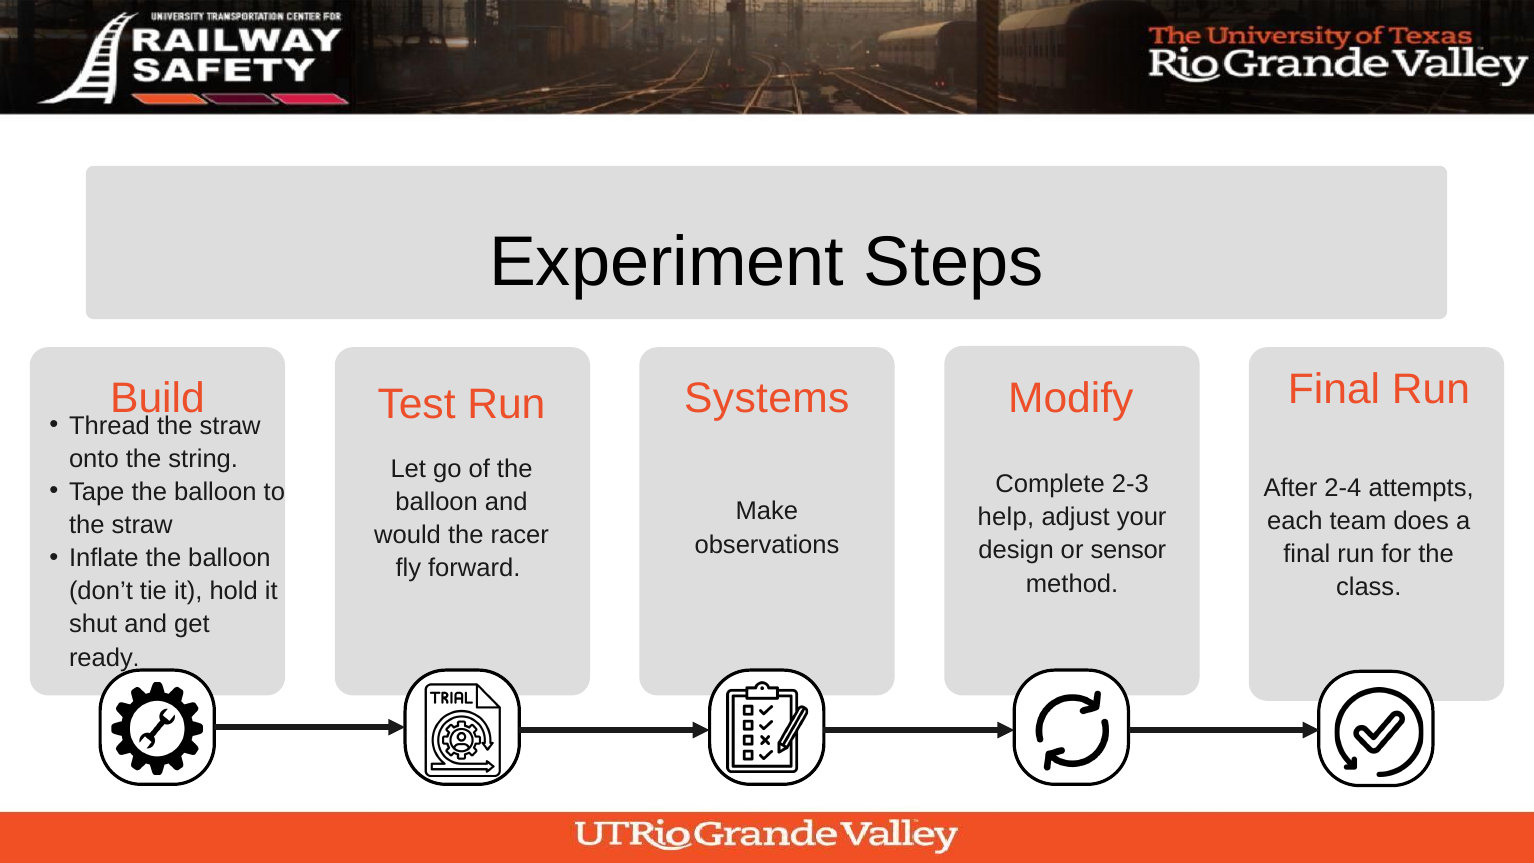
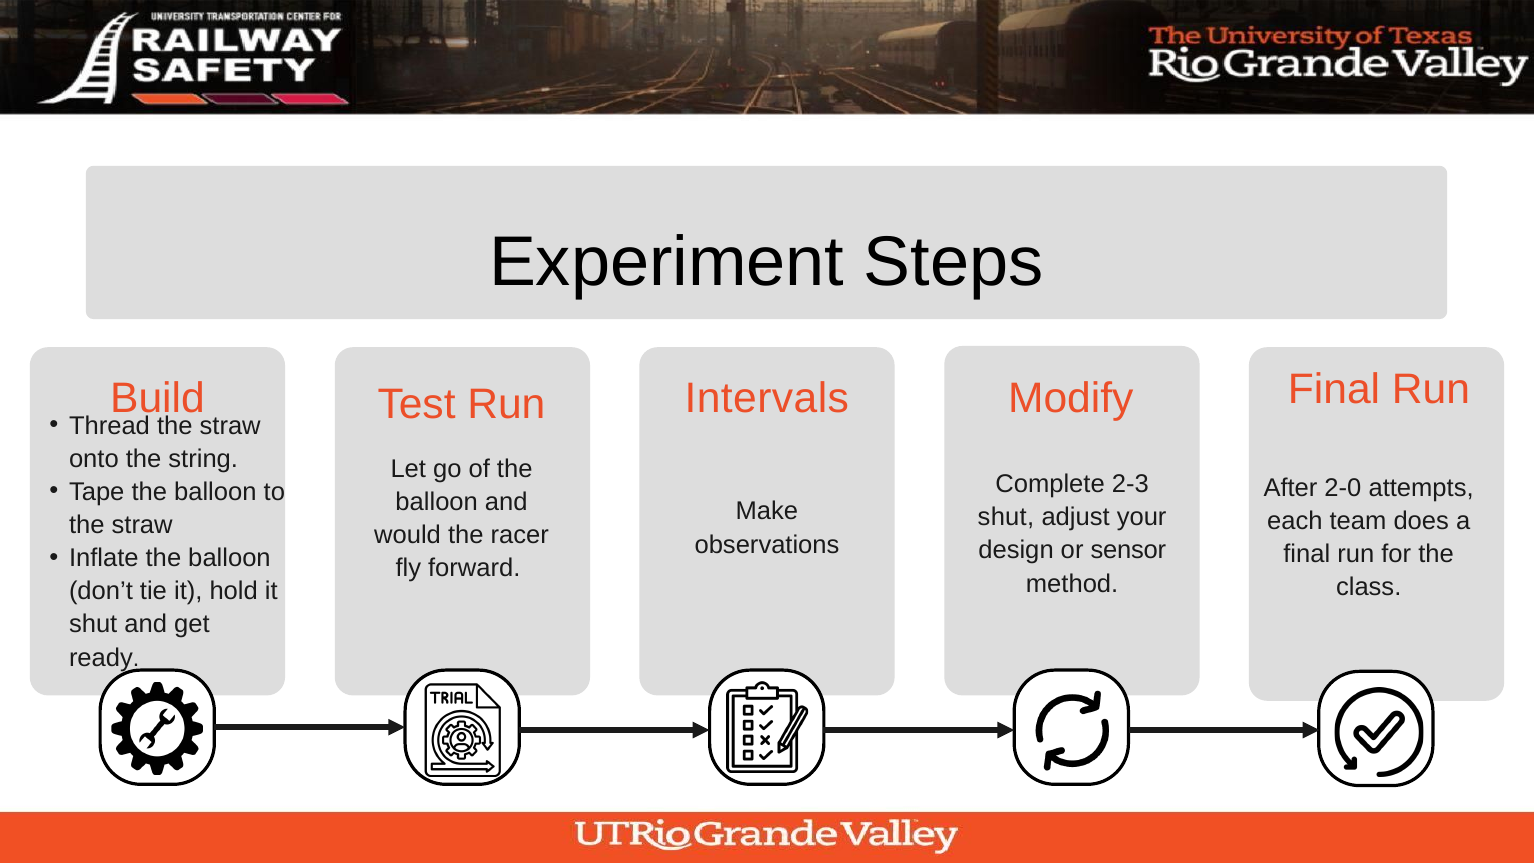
Systems: Systems -> Intervals
2-4: 2-4 -> 2-0
help at (1006, 517): help -> shut
